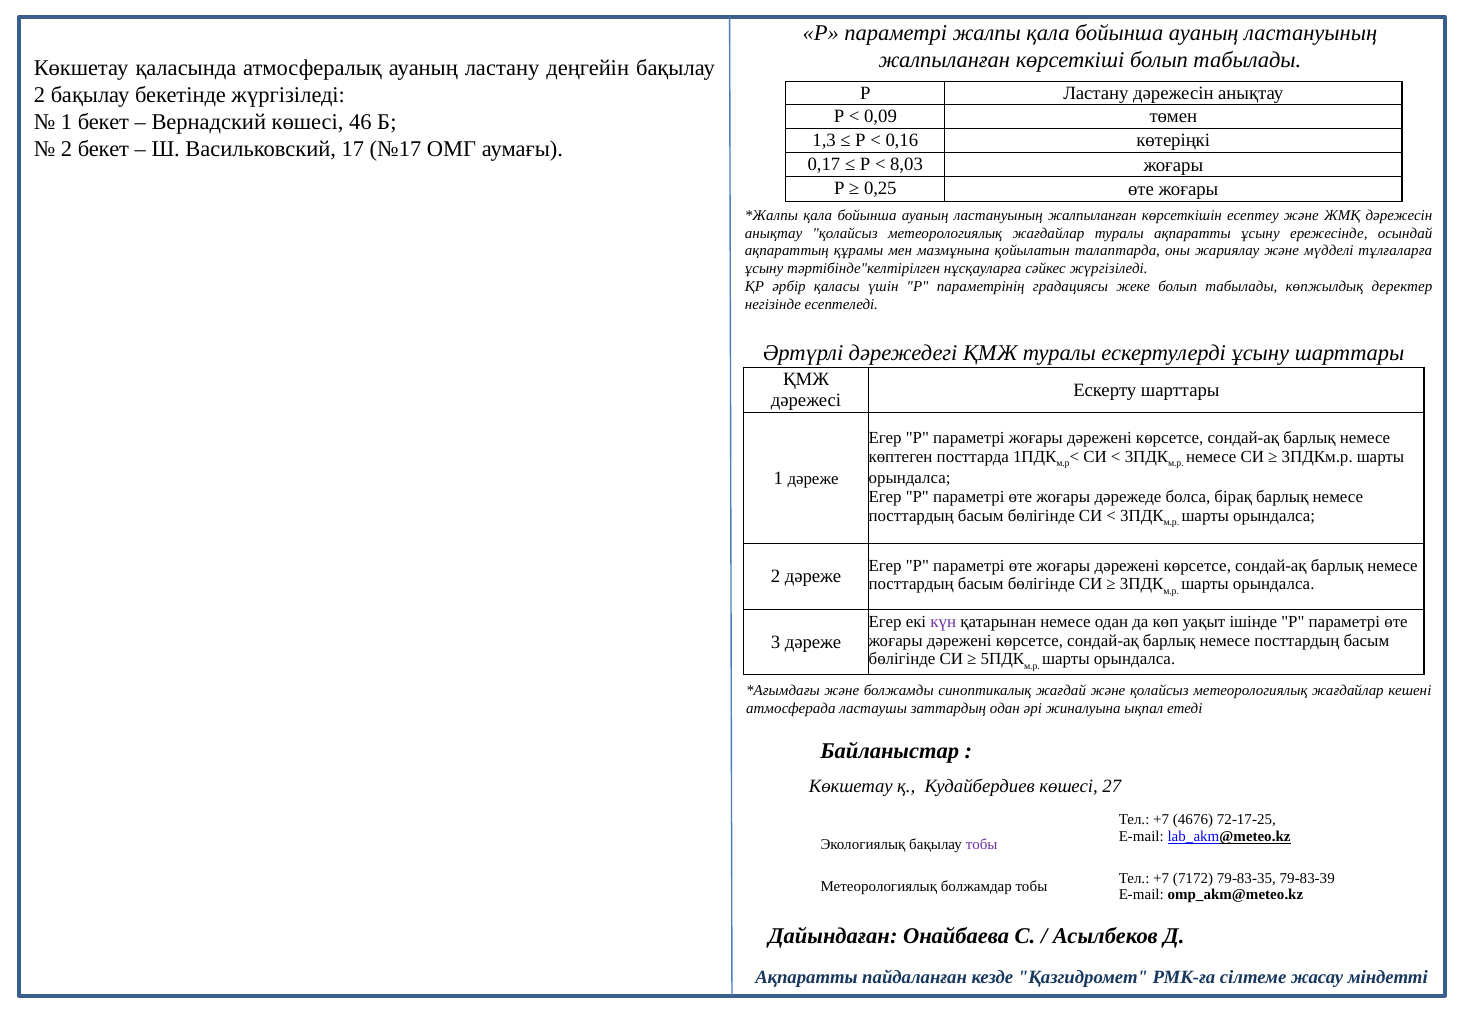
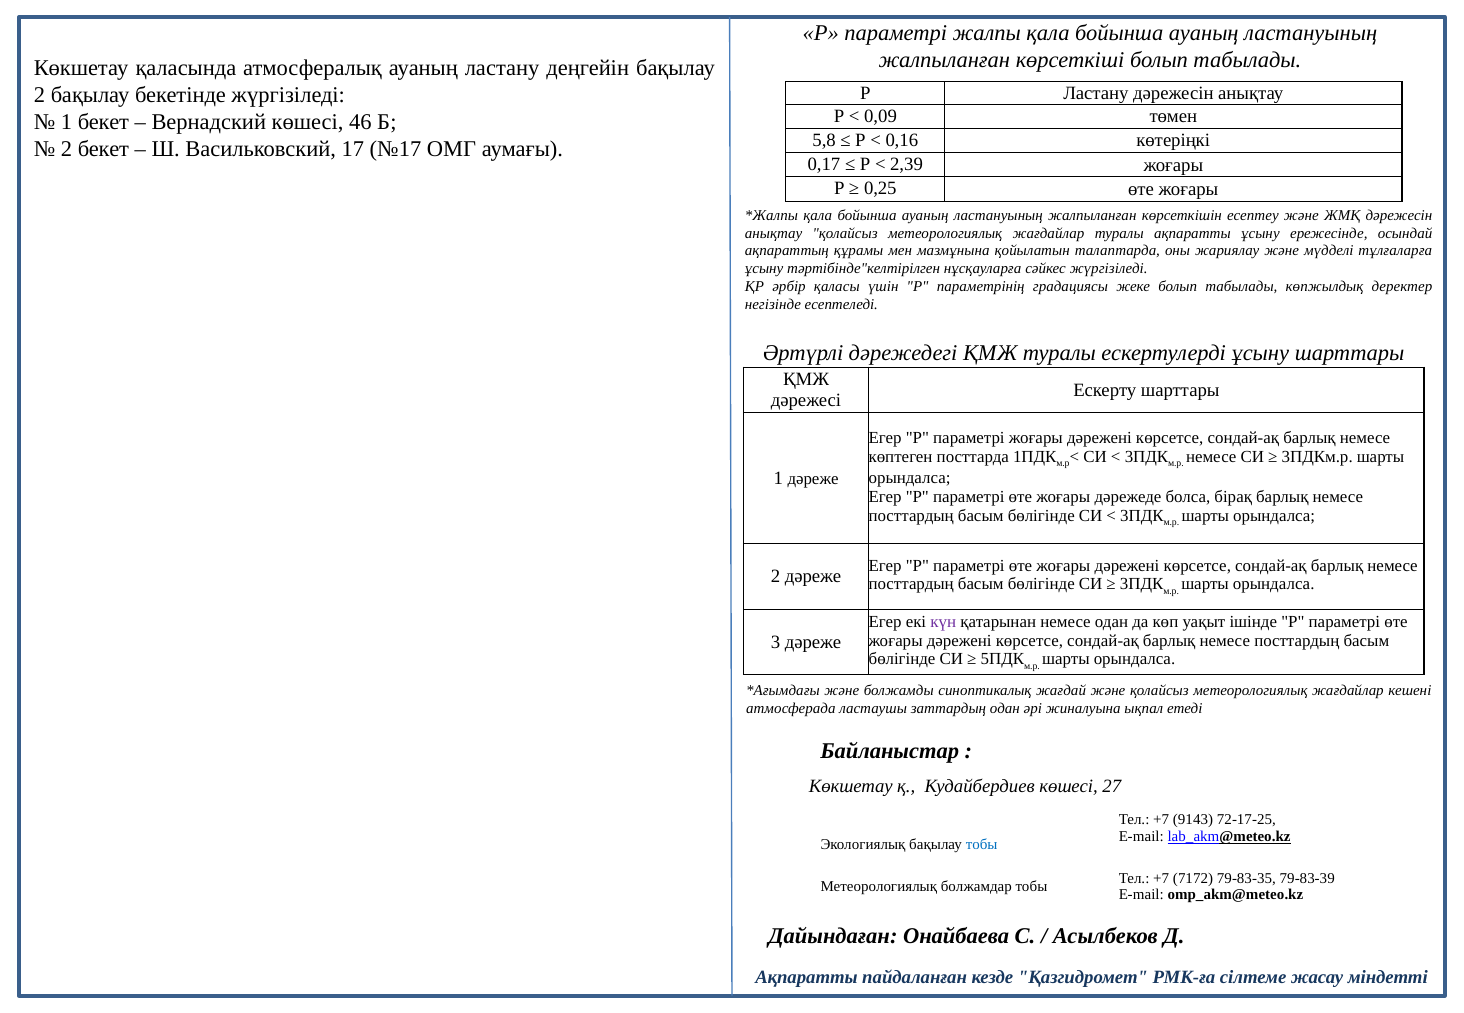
1,3: 1,3 -> 5,8
8,03: 8,03 -> 2,39
4676: 4676 -> 9143
тобы at (982, 845) colour: purple -> blue
